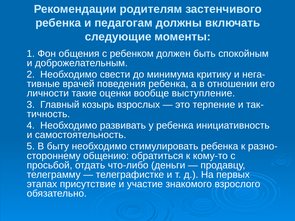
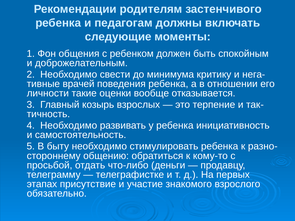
выступление: выступление -> отказывается
